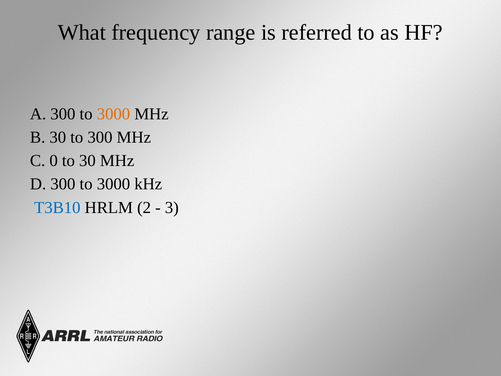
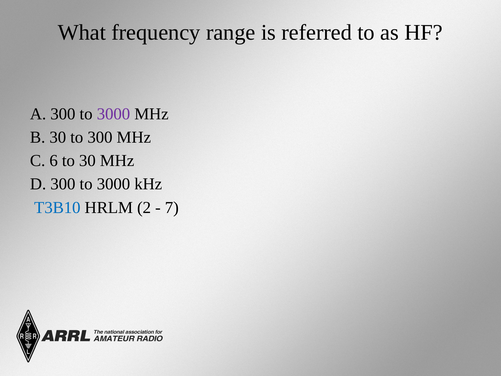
3000 at (113, 114) colour: orange -> purple
0: 0 -> 6
3: 3 -> 7
